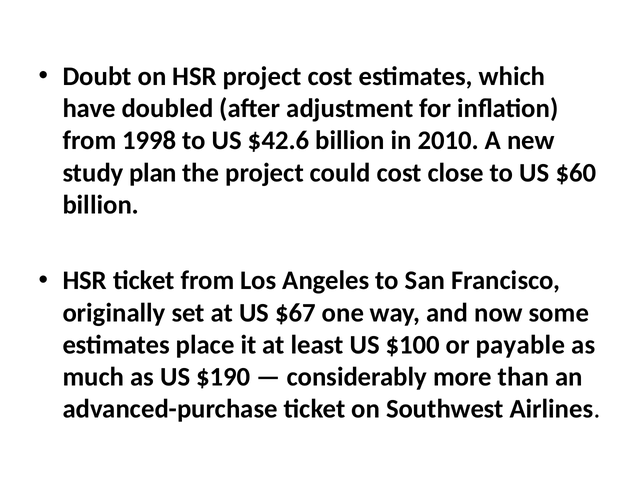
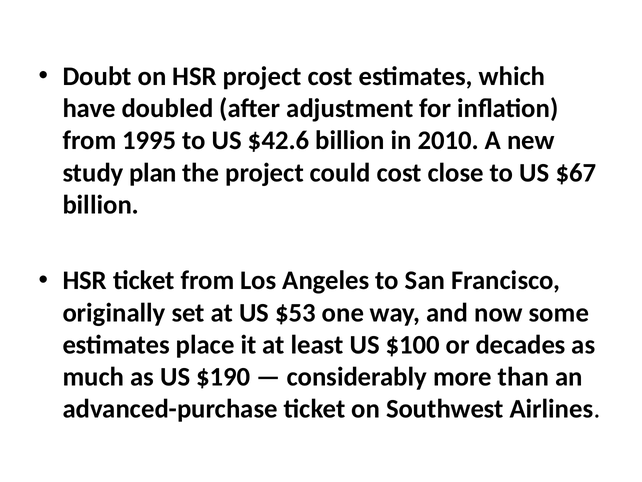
1998: 1998 -> 1995
$60: $60 -> $67
$67: $67 -> $53
payable: payable -> decades
